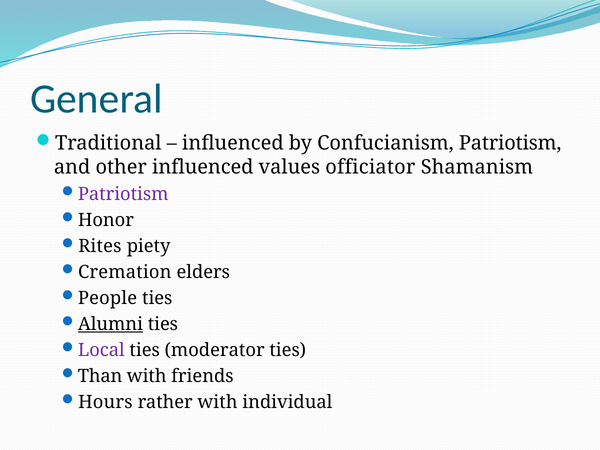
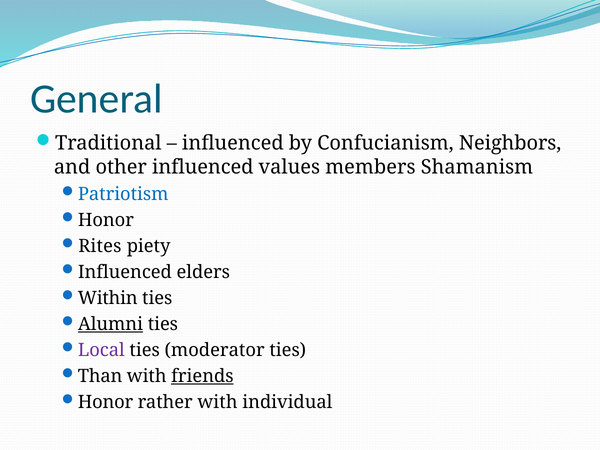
Confucianism Patriotism: Patriotism -> Neighbors
officiator: officiator -> members
Patriotism at (123, 194) colour: purple -> blue
Cremation at (125, 272): Cremation -> Influenced
People: People -> Within
friends underline: none -> present
Hours at (105, 402): Hours -> Honor
